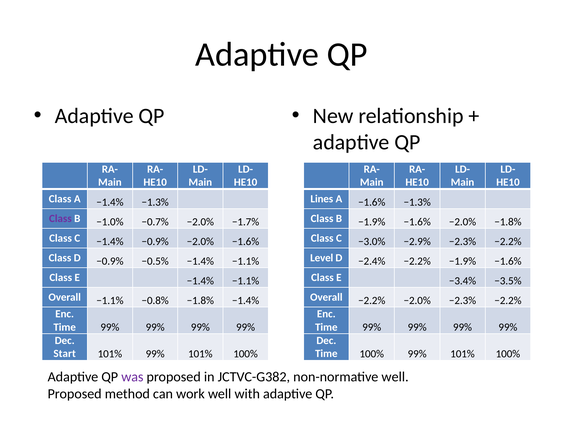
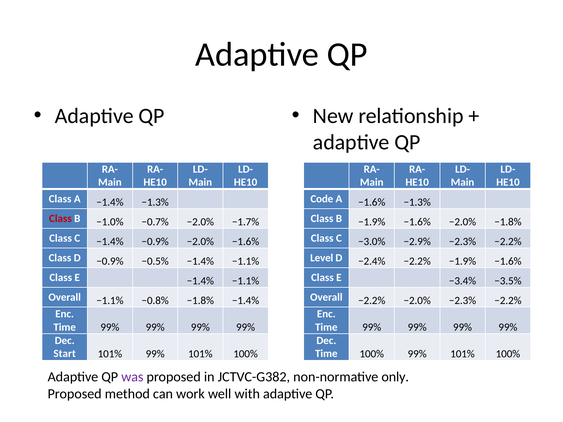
Lines: Lines -> Code
Class at (60, 219) colour: purple -> red
non-normative well: well -> only
